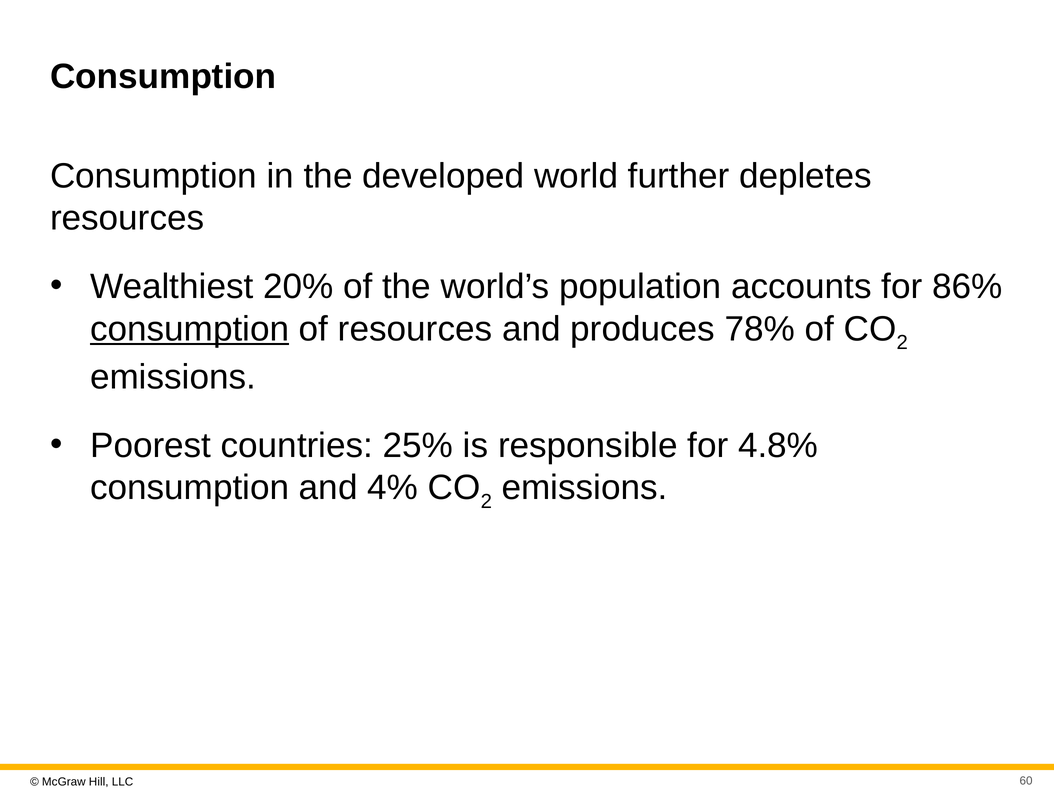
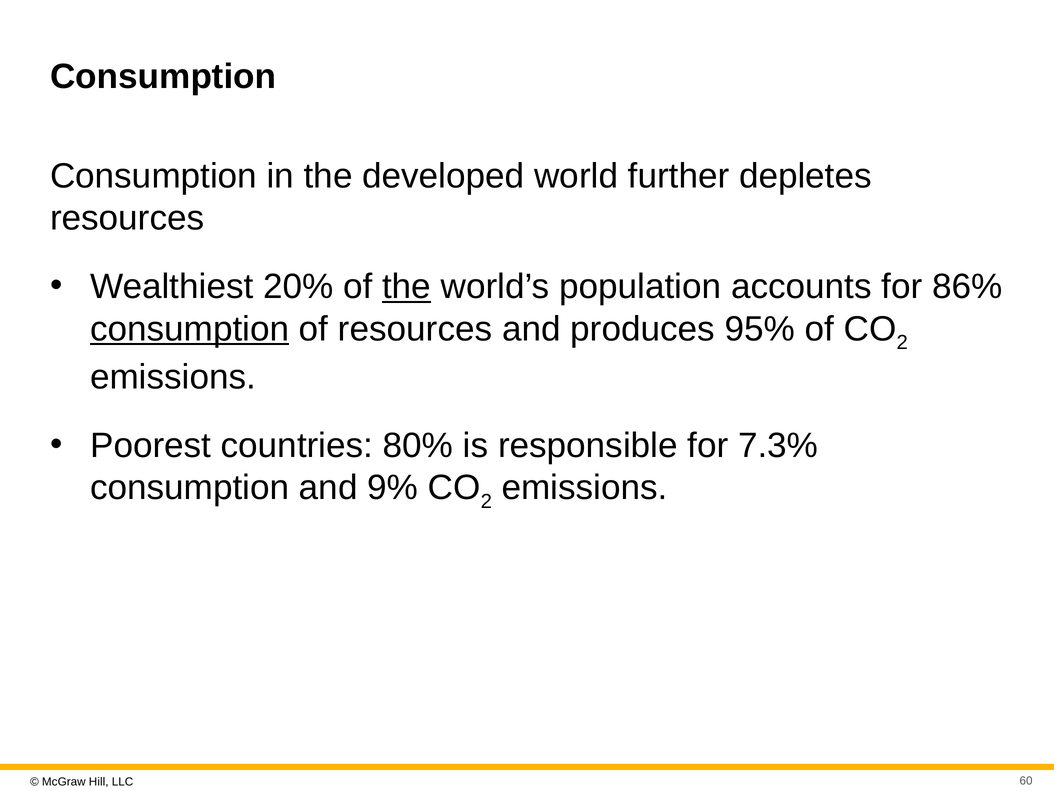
the at (407, 287) underline: none -> present
78%: 78% -> 95%
25%: 25% -> 80%
4.8%: 4.8% -> 7.3%
4%: 4% -> 9%
